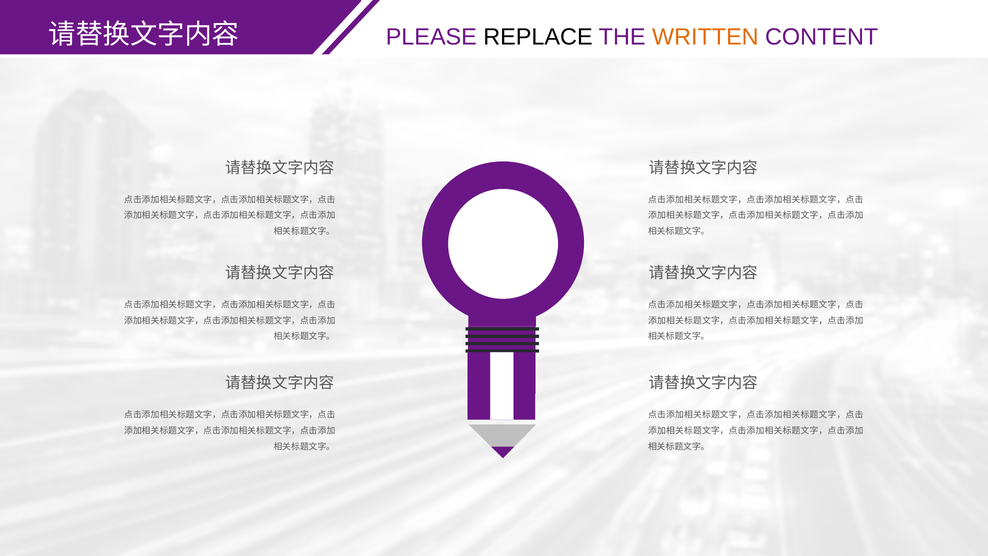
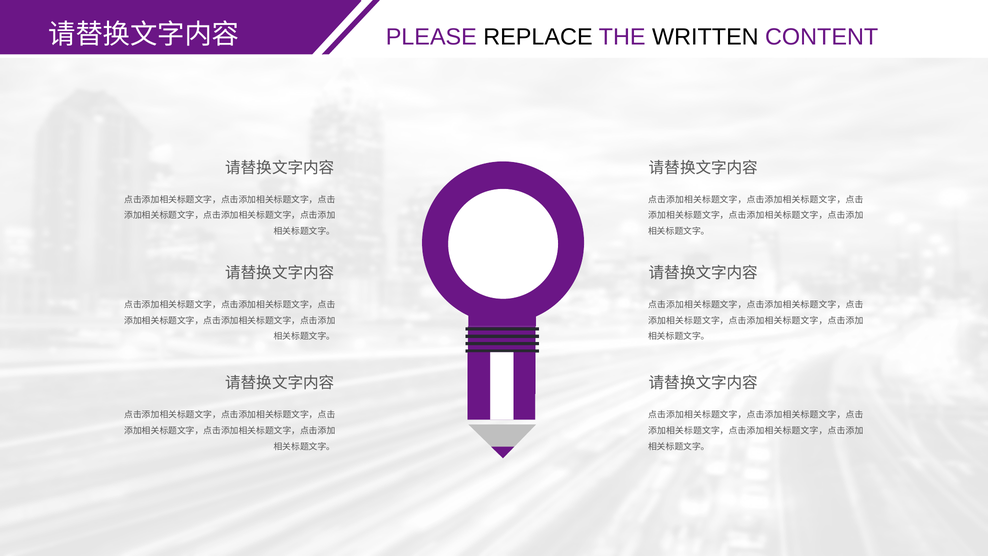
WRITTEN colour: orange -> black
